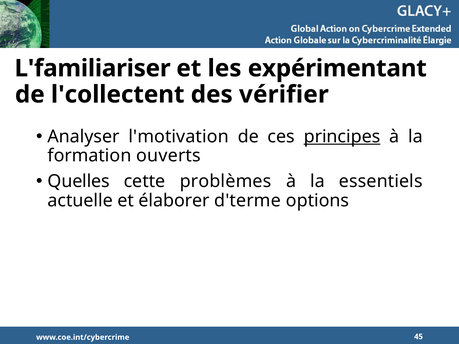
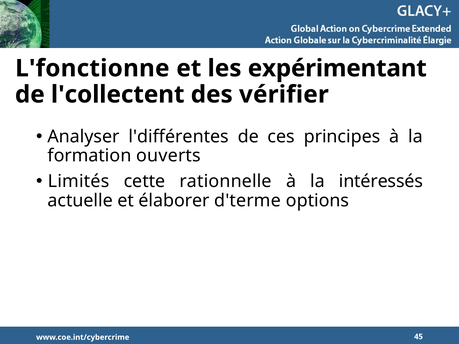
L'familiariser: L'familiariser -> L'fonctionne
l'motivation: l'motivation -> l'différentes
principes underline: present -> none
Quelles: Quelles -> Limités
problèmes: problèmes -> rationnelle
essentiels: essentiels -> intéressés
